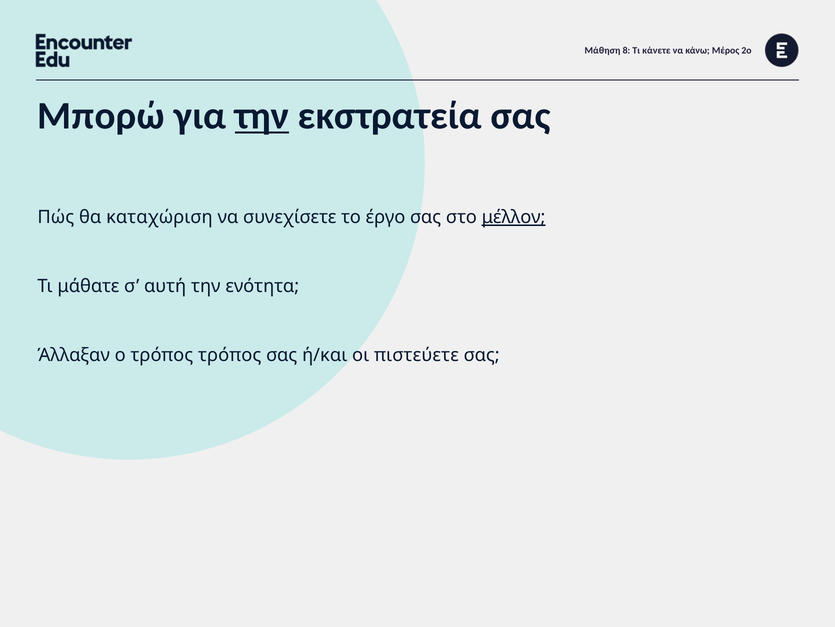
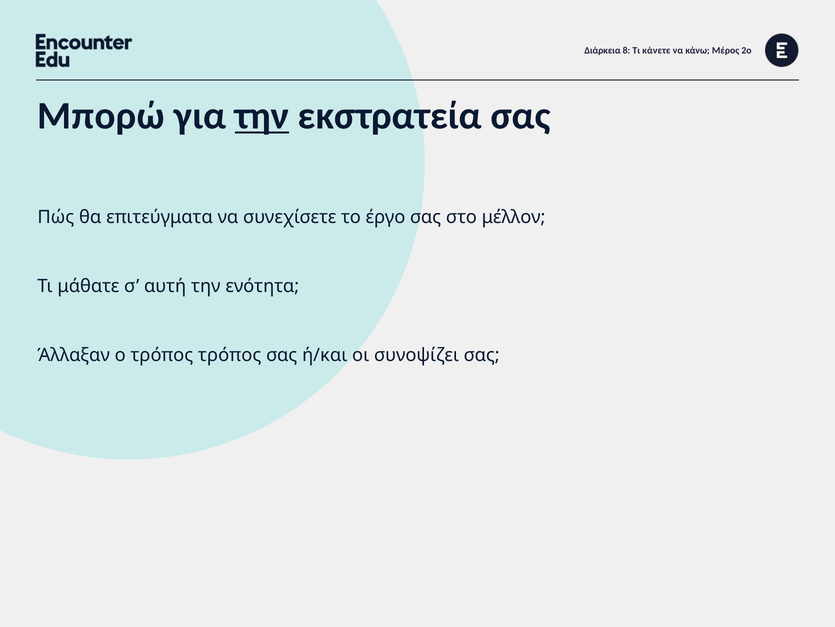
Μάθηση: Μάθηση -> Διάρκεια
καταχώριση: καταχώριση -> επιτεύγματα
μέλλον underline: present -> none
πιστεύετε: πιστεύετε -> συνοψίζει
